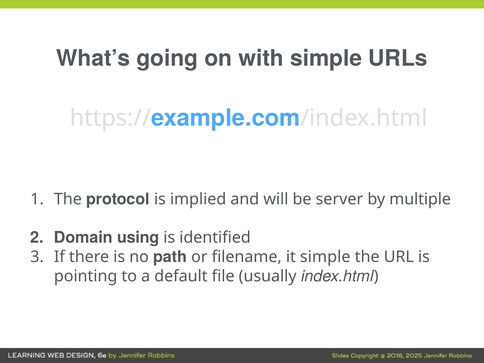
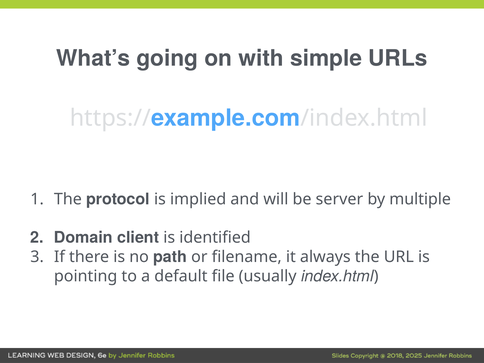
using: using -> client
it simple: simple -> always
